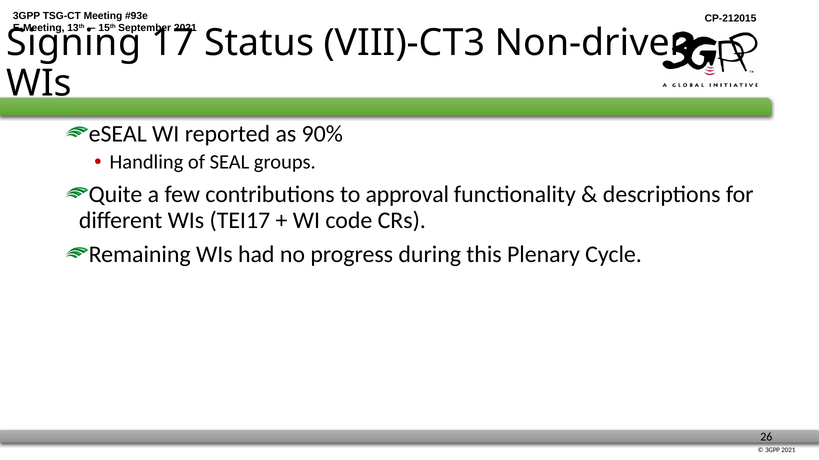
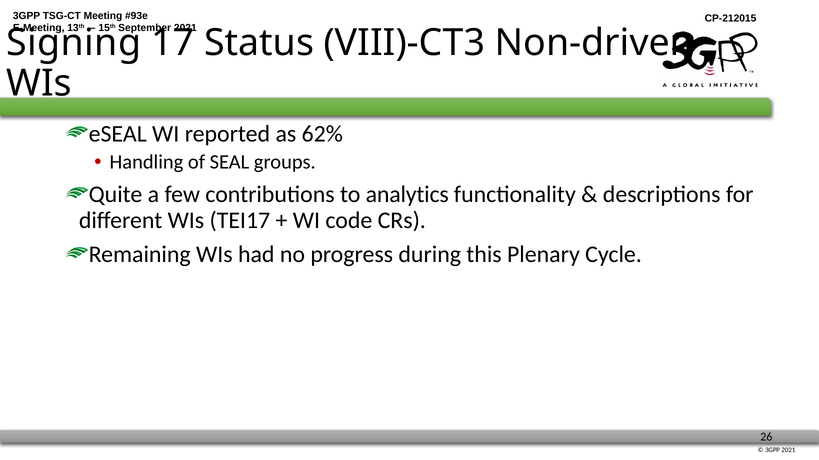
90%: 90% -> 62%
approval: approval -> analytics
